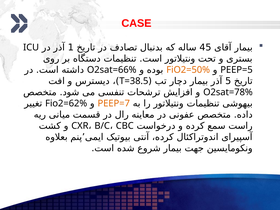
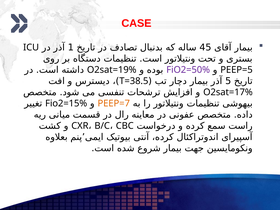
O2sat=66%: O2sat=66% -> O2sat=19%
FiO2=50% colour: orange -> purple
O2sat=78%: O2sat=78% -> O2sat=17%
Fio2=62%: Fio2=62% -> Fio2=15%
